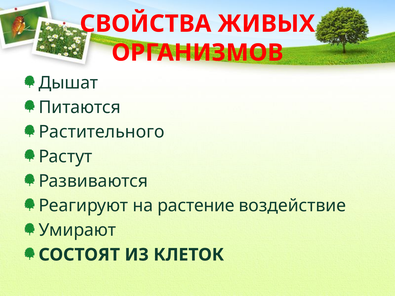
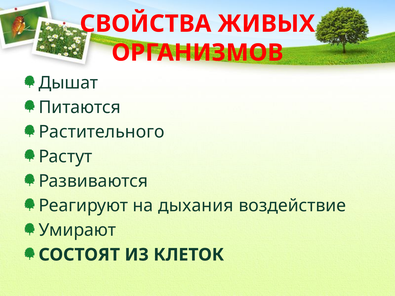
растение: растение -> дыхания
